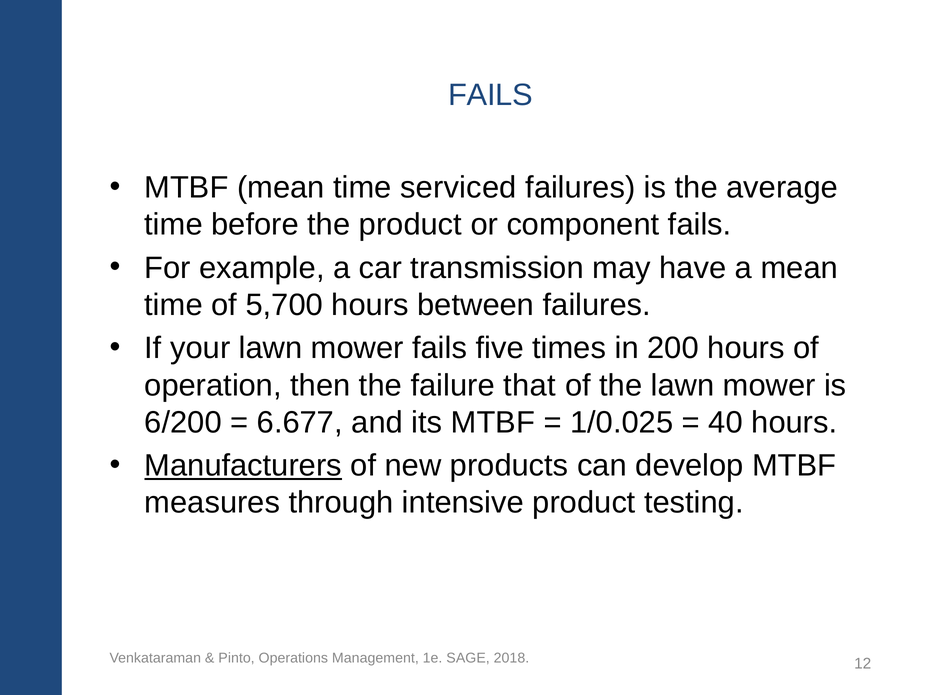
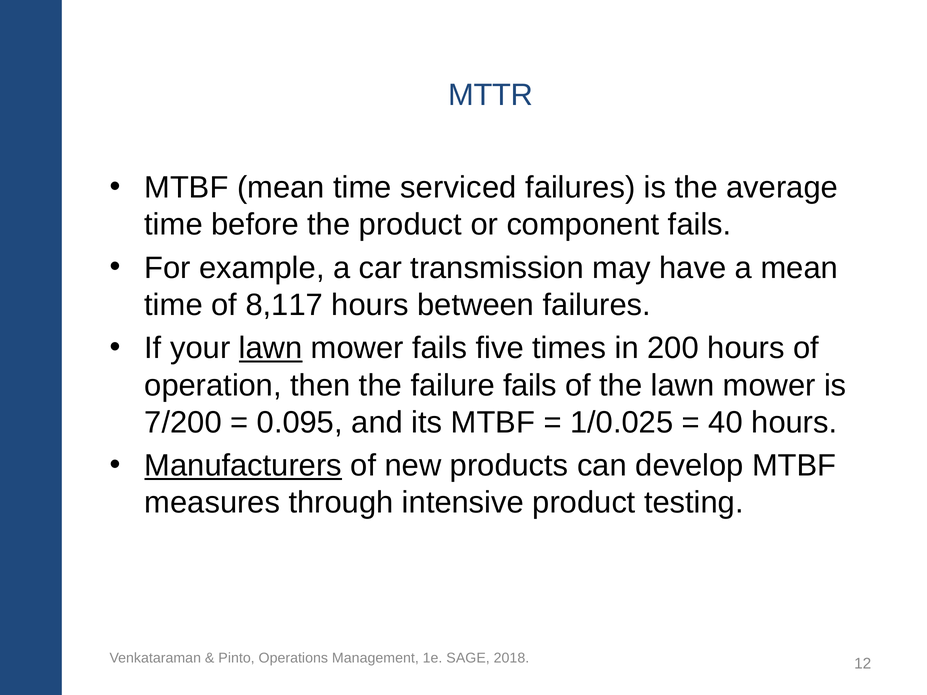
FAILS at (491, 95): FAILS -> MTTR
5,700: 5,700 -> 8,117
lawn at (271, 348) underline: none -> present
failure that: that -> fails
6/200: 6/200 -> 7/200
6.677: 6.677 -> 0.095
